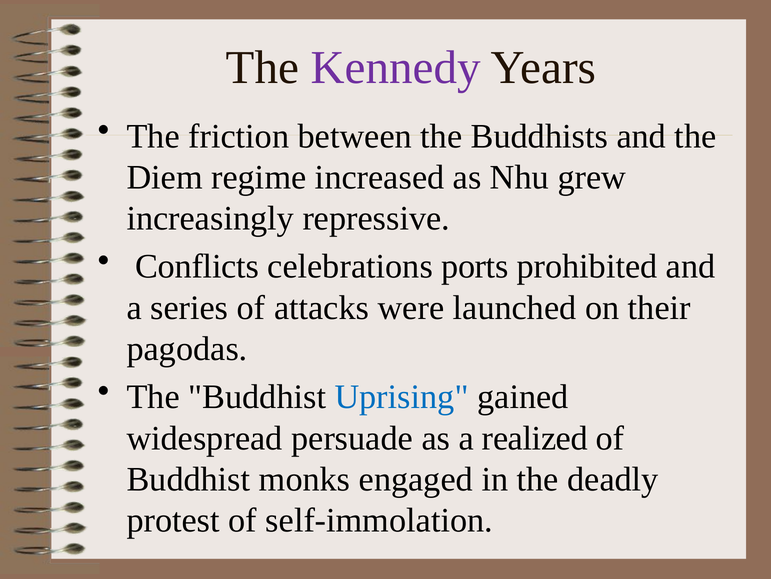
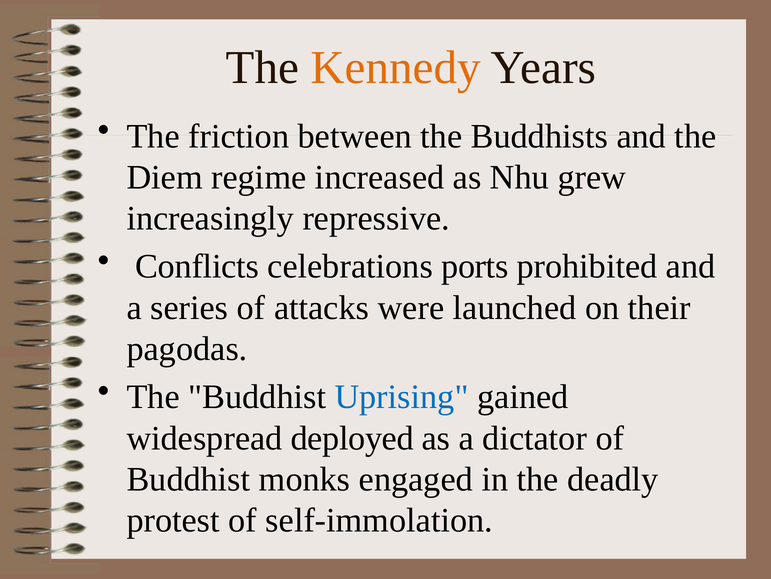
Kennedy colour: purple -> orange
persuade: persuade -> deployed
realized: realized -> dictator
